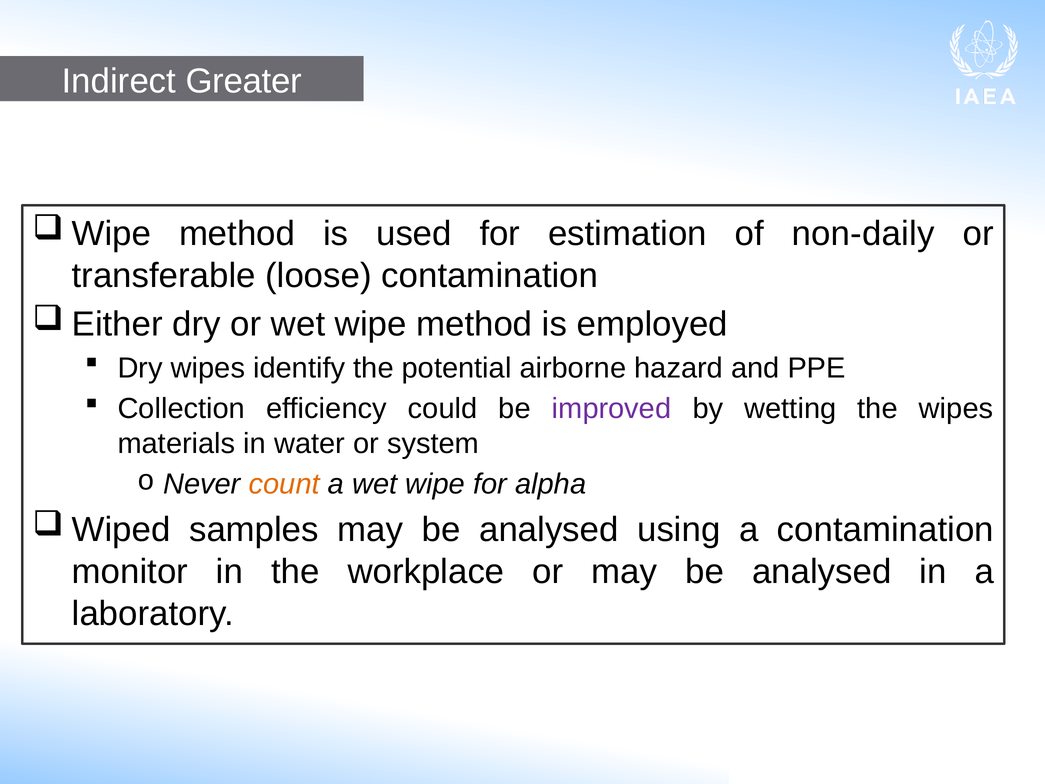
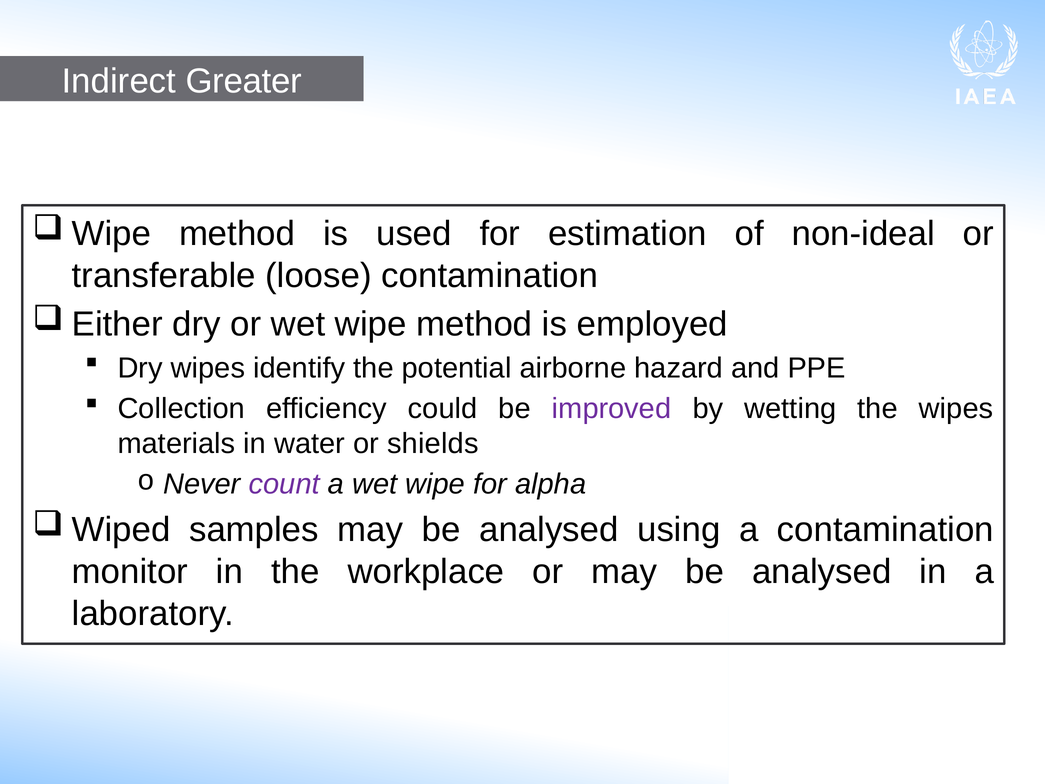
non-daily: non-daily -> non-ideal
system: system -> shields
count colour: orange -> purple
